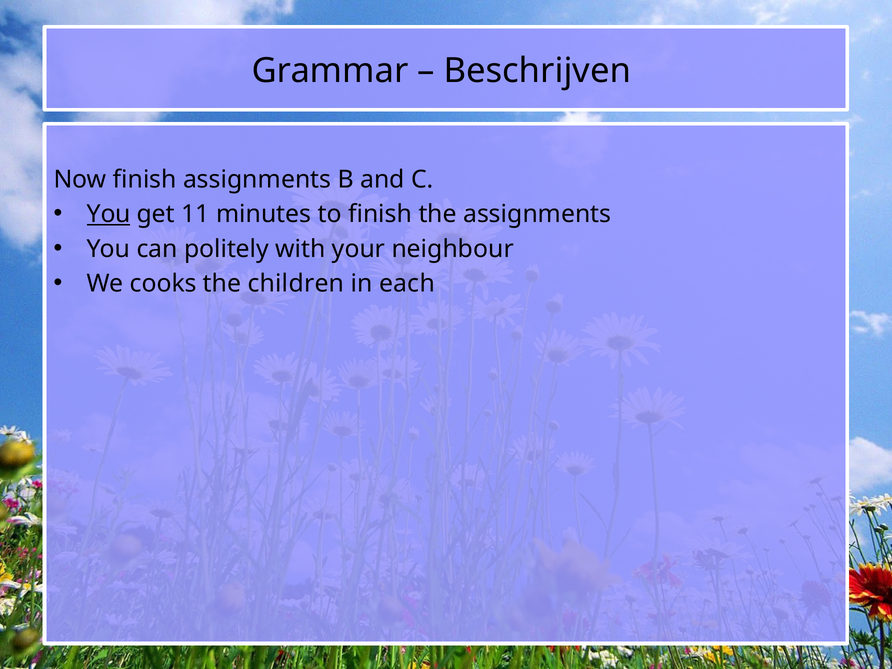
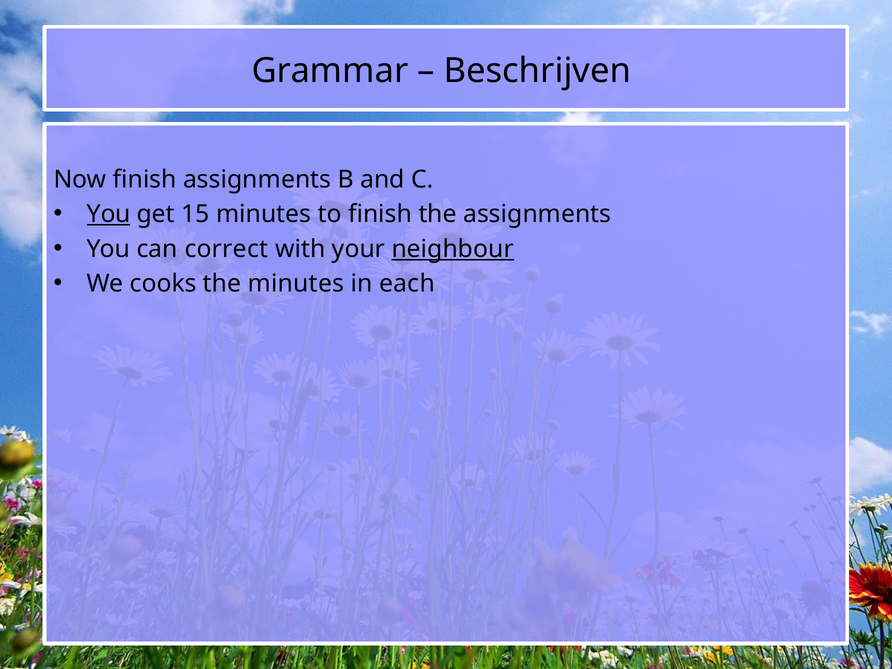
11: 11 -> 15
politely: politely -> correct
neighbour underline: none -> present
the children: children -> minutes
